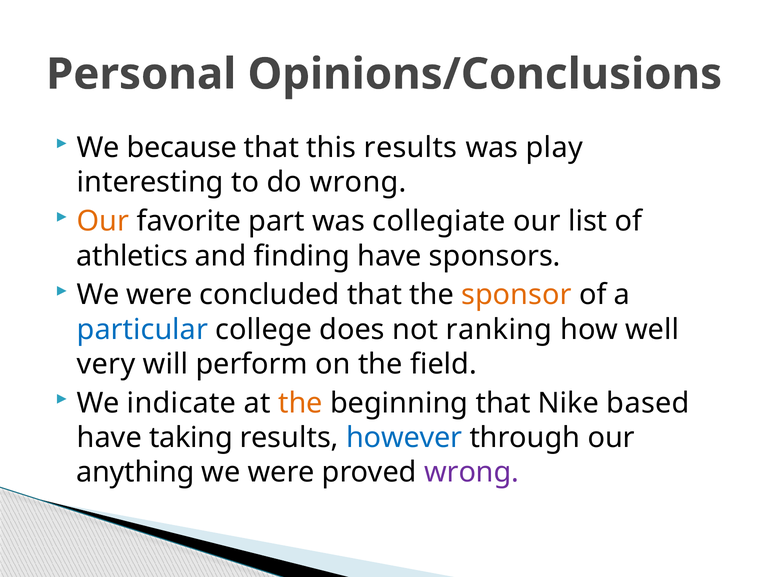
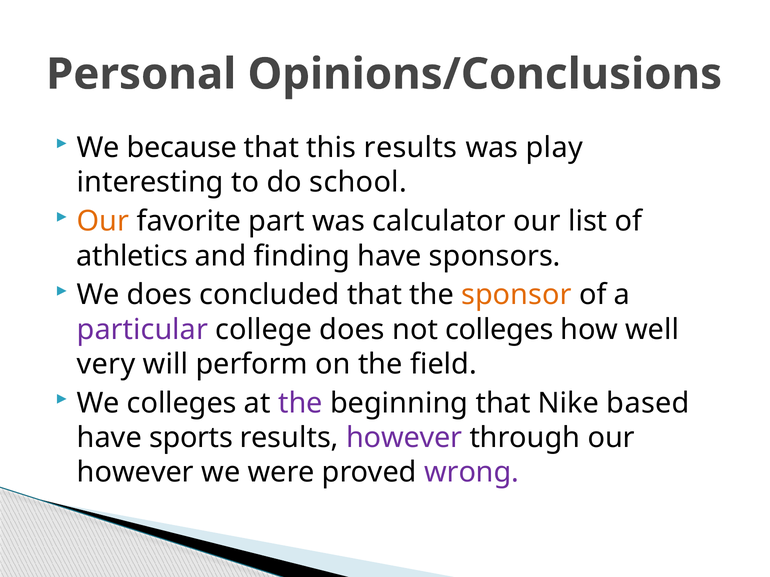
do wrong: wrong -> school
collegiate: collegiate -> calculator
were at (160, 295): were -> does
particular colour: blue -> purple
not ranking: ranking -> colleges
We indicate: indicate -> colleges
the at (300, 403) colour: orange -> purple
taking: taking -> sports
however at (404, 438) colour: blue -> purple
anything at (136, 473): anything -> however
